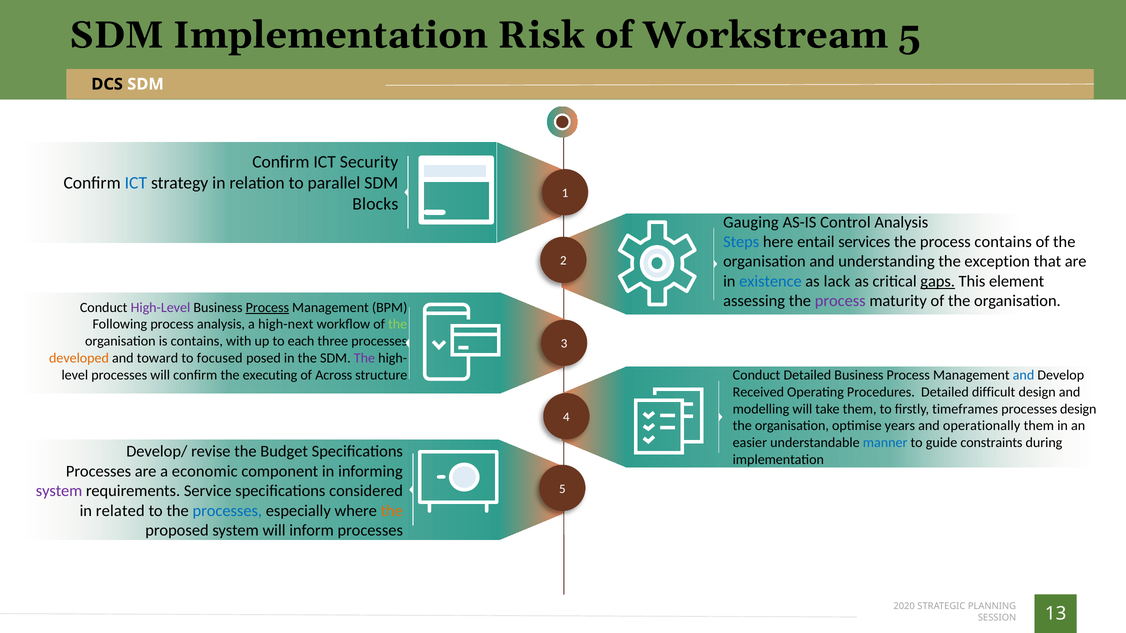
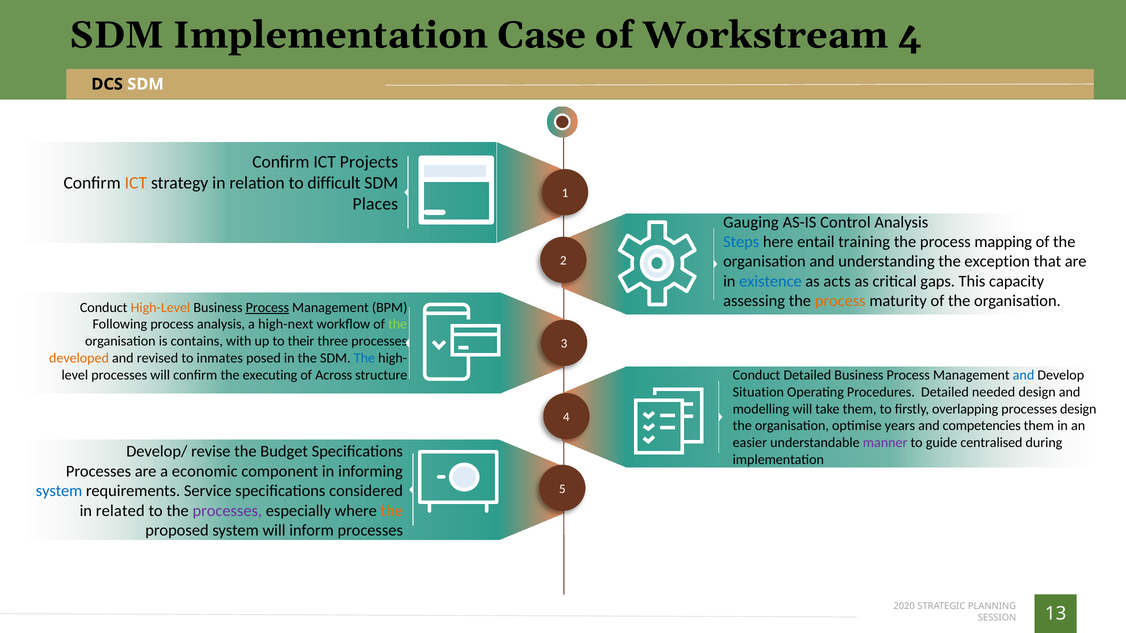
Risk: Risk -> Case
Workstream 5: 5 -> 4
Security: Security -> Projects
ICT at (136, 183) colour: blue -> orange
parallel: parallel -> difficult
Blocks: Blocks -> Places
services: services -> training
process contains: contains -> mapping
lack: lack -> acts
gaps underline: present -> none
element: element -> capacity
process at (840, 301) colour: purple -> orange
High-Level colour: purple -> orange
each: each -> their
toward: toward -> revised
focused: focused -> inmates
The at (364, 358) colour: purple -> blue
Received: Received -> Situation
difficult: difficult -> needed
timeframes: timeframes -> overlapping
operationally: operationally -> competencies
manner colour: blue -> purple
constraints: constraints -> centralised
system at (59, 491) colour: purple -> blue
processes at (227, 511) colour: blue -> purple
